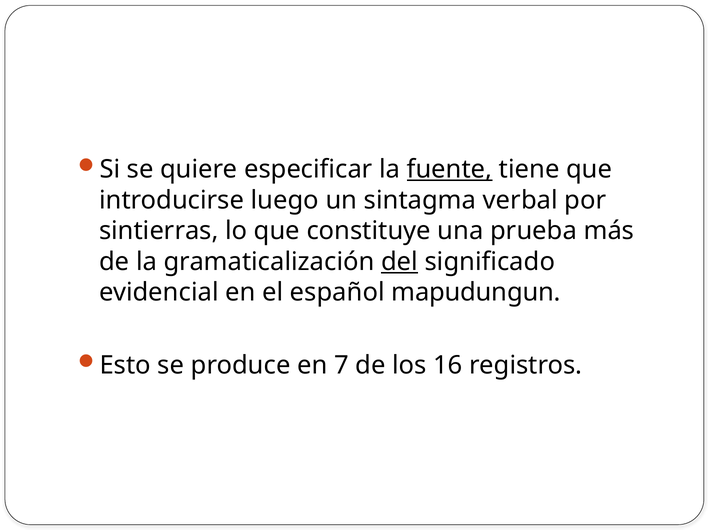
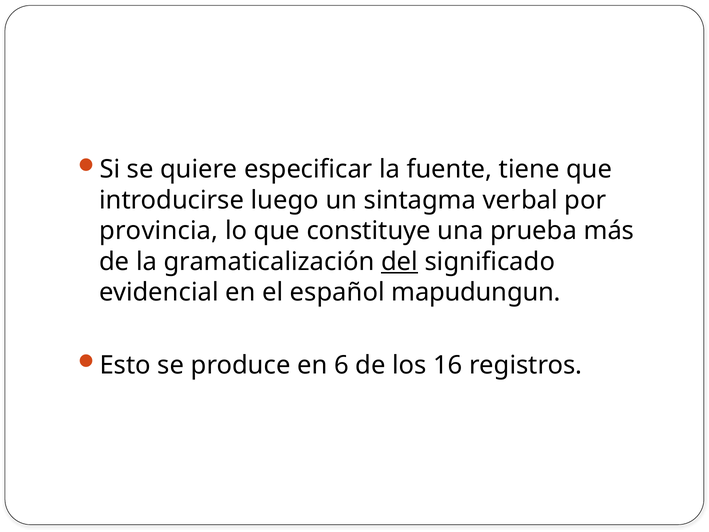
fuente underline: present -> none
sintierras: sintierras -> provincia
7: 7 -> 6
